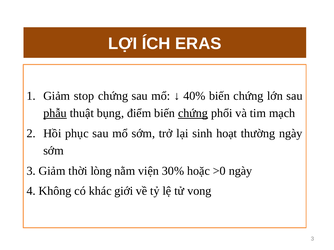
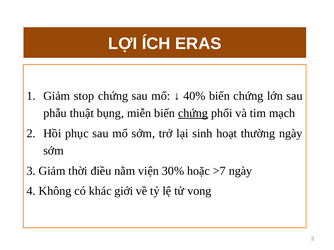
phẫu underline: present -> none
điểm: điểm -> miễn
lòng: lòng -> điều
>0: >0 -> >7
